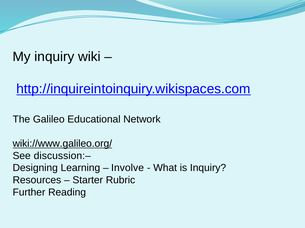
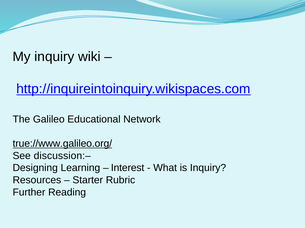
wiki://www.galileo.org/: wiki://www.galileo.org/ -> true://www.galileo.org/
Involve: Involve -> Interest
